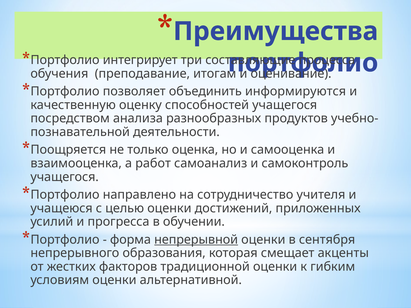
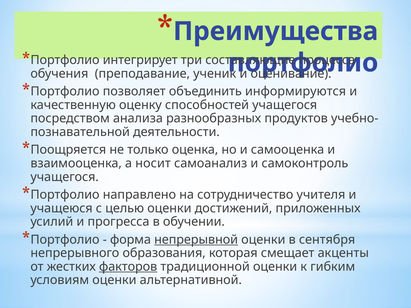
итогам: итогам -> ученик
работ: работ -> носит
факторов underline: none -> present
